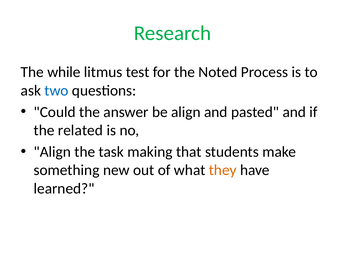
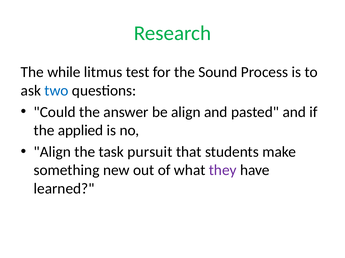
Noted: Noted -> Sound
related: related -> applied
making: making -> pursuit
they colour: orange -> purple
